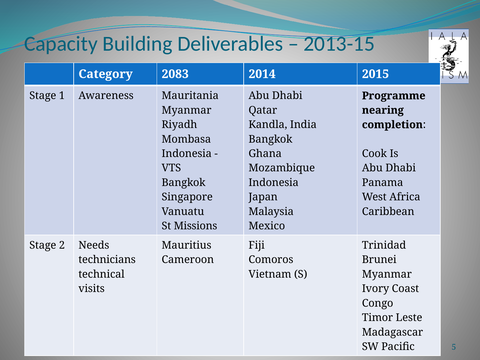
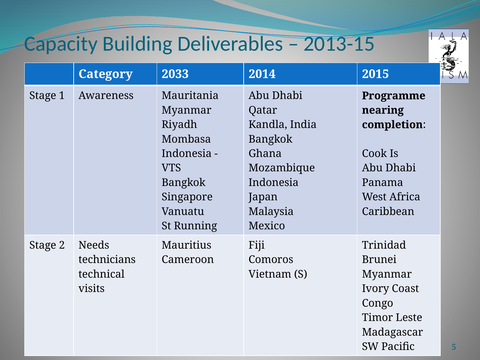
2083: 2083 -> 2033
Missions: Missions -> Running
